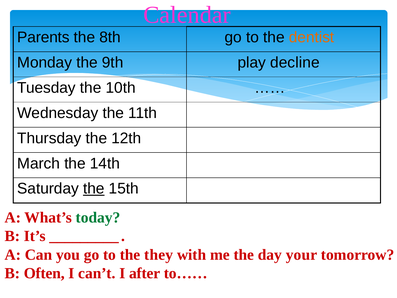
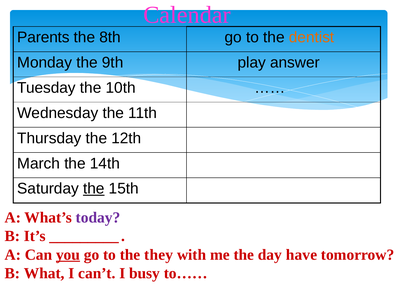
decline: decline -> answer
today colour: green -> purple
you underline: none -> present
your: your -> have
Often: Often -> What
after: after -> busy
